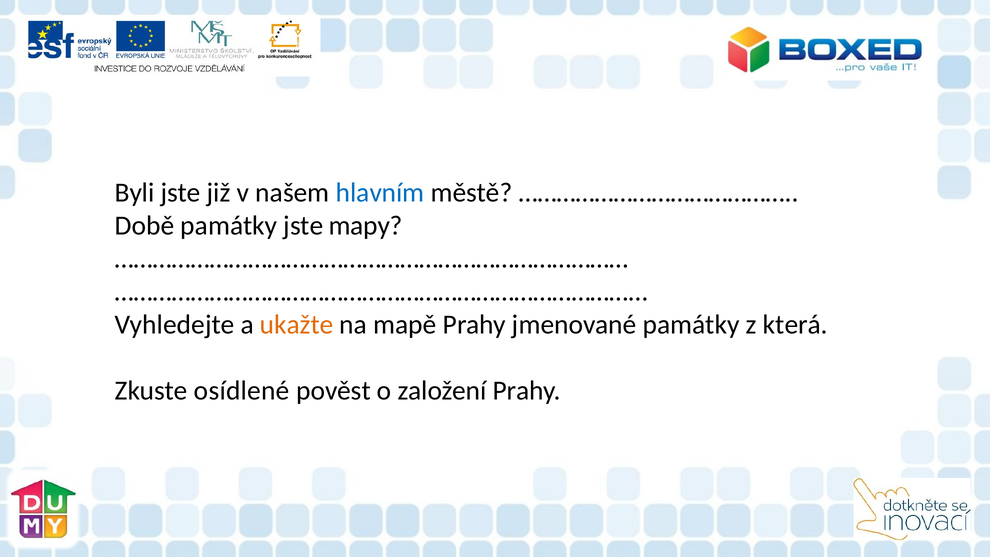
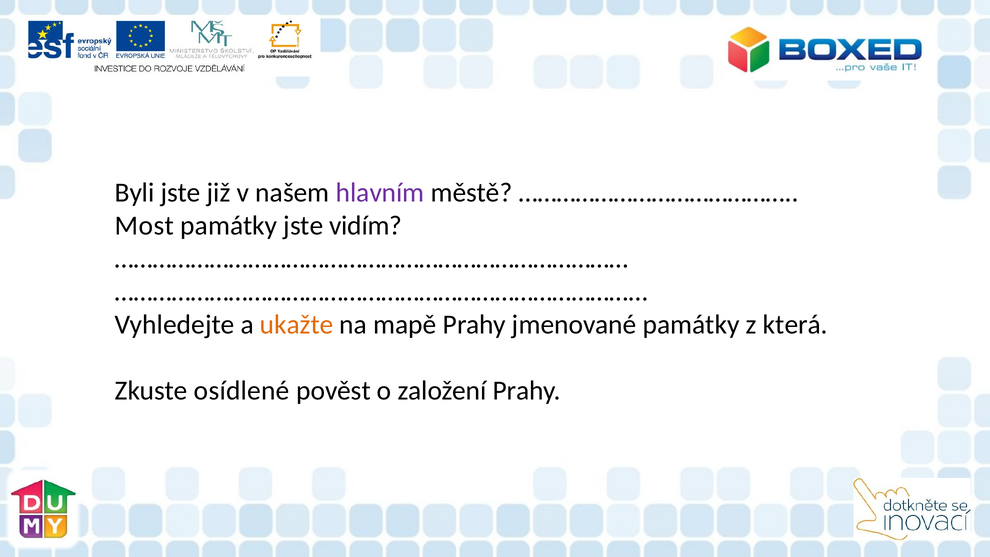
hlavním colour: blue -> purple
Době: Době -> Most
mapy: mapy -> vidím
